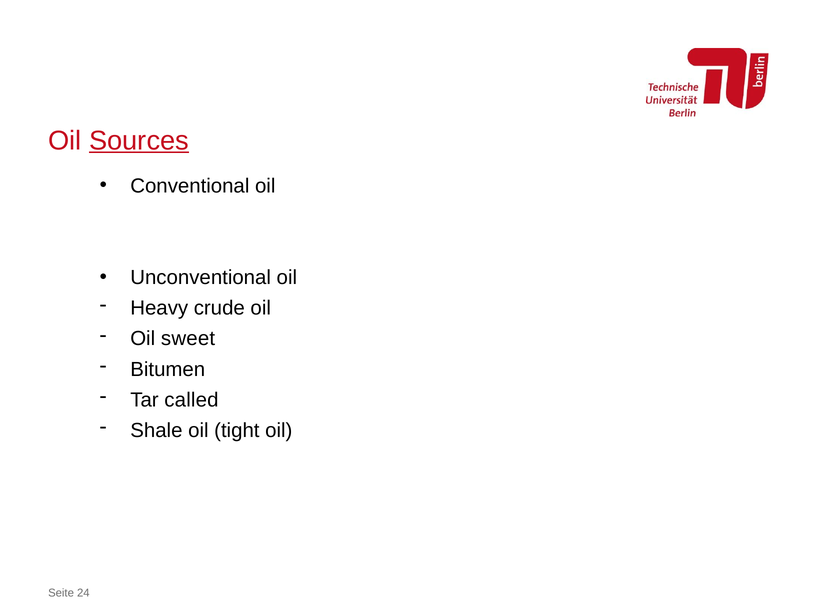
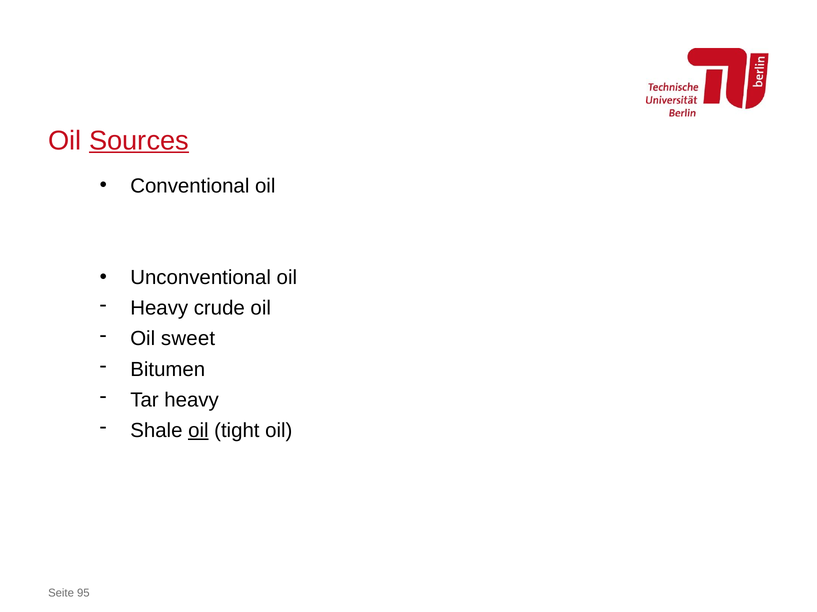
Tar called: called -> heavy
oil at (198, 431) underline: none -> present
24: 24 -> 95
